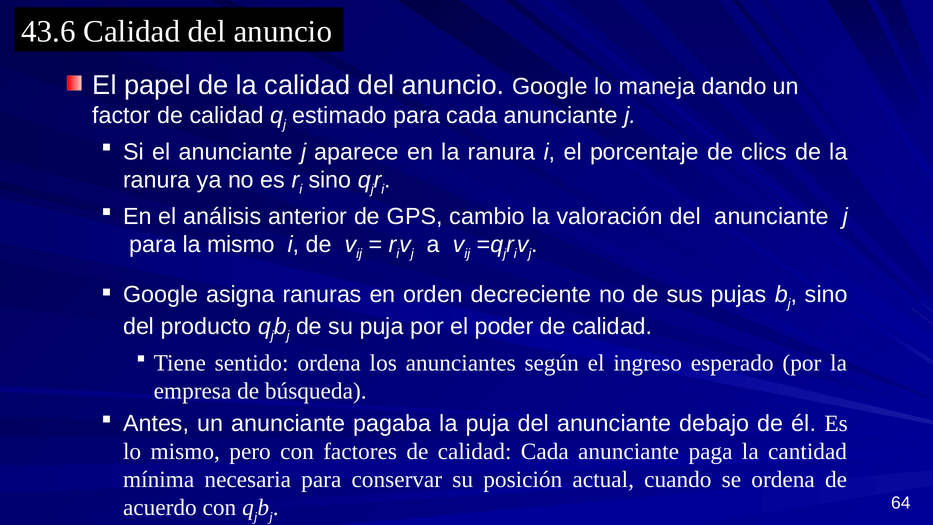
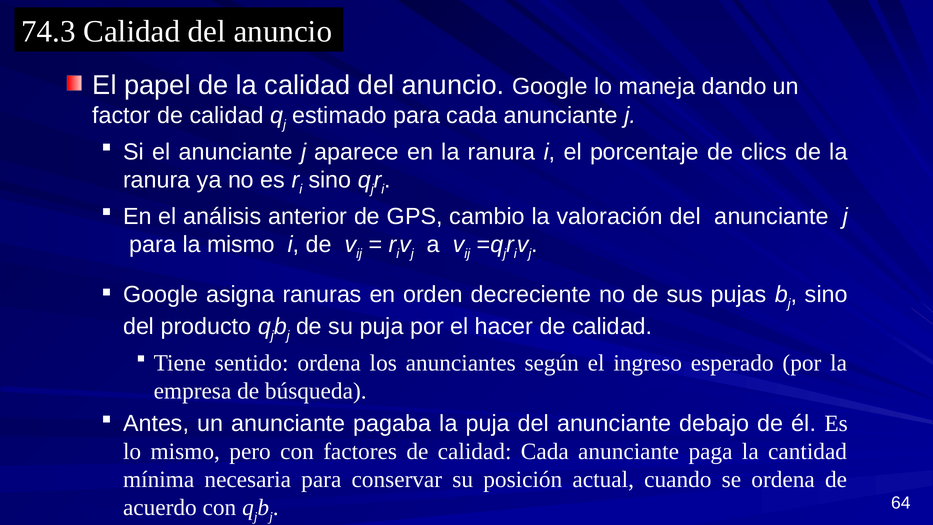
43.6: 43.6 -> 74.3
poder: poder -> hacer
